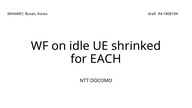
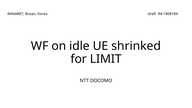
EACH: EACH -> LIMIT
